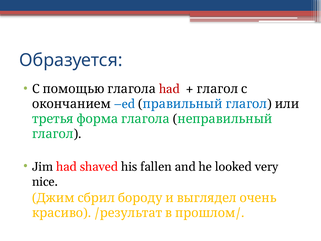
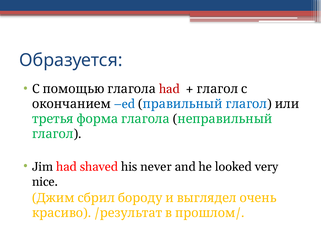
fallen: fallen -> never
